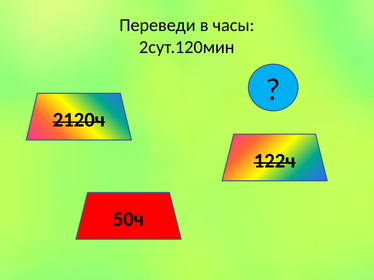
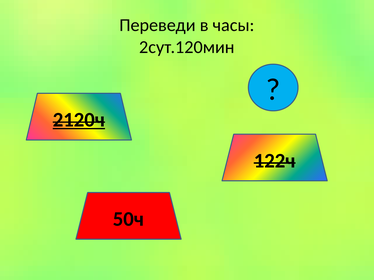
2120ч underline: none -> present
